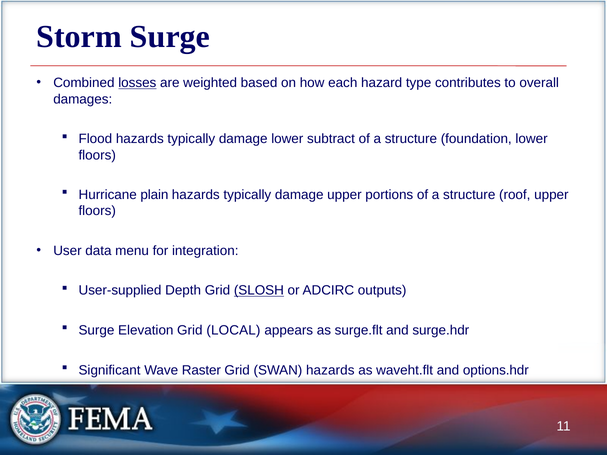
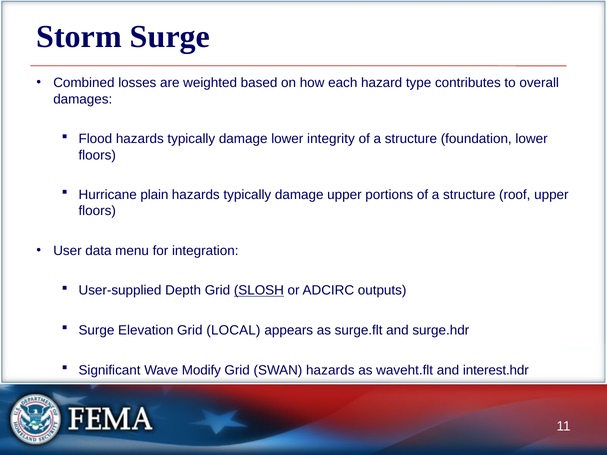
losses underline: present -> none
subtract: subtract -> integrity
Raster: Raster -> Modify
options.hdr: options.hdr -> interest.hdr
